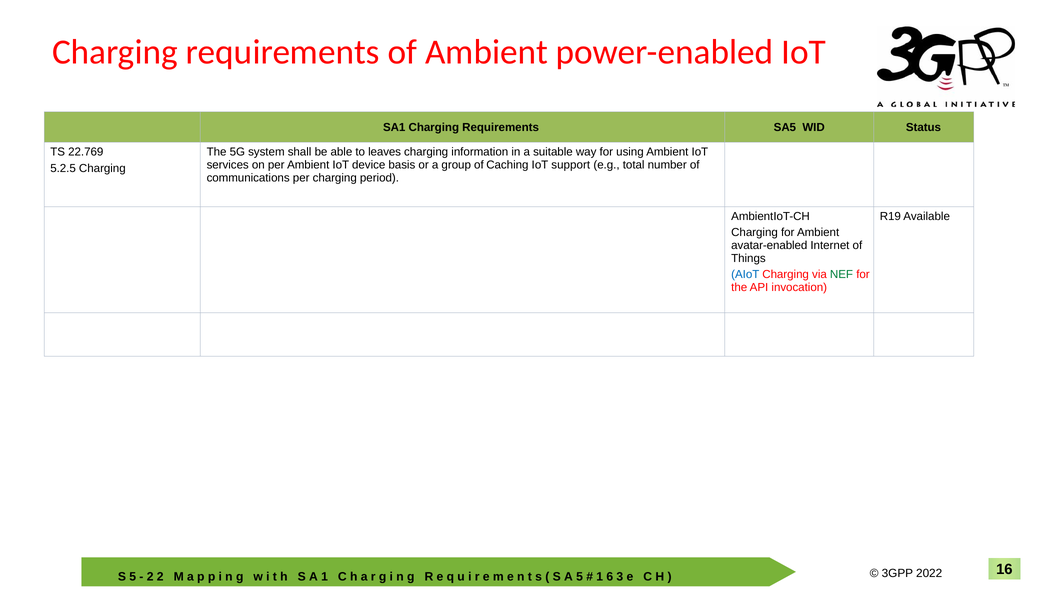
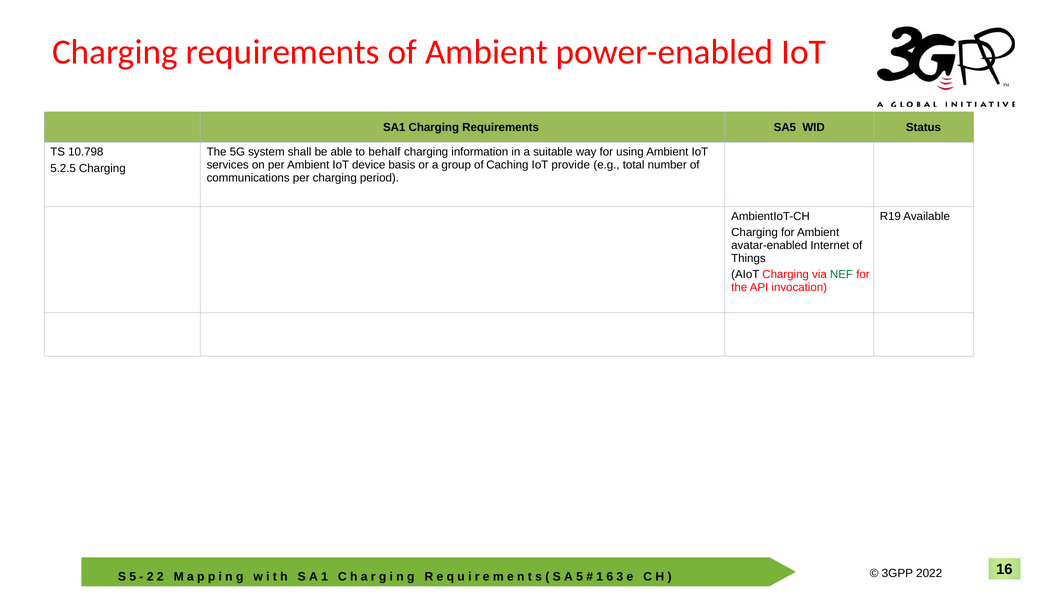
22.769: 22.769 -> 10.798
leaves: leaves -> behalf
support: support -> provide
AIoT colour: blue -> black
